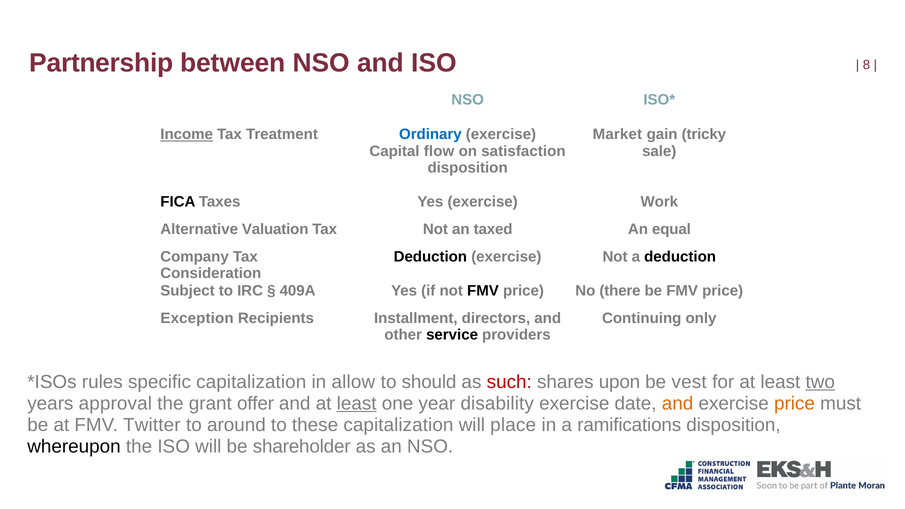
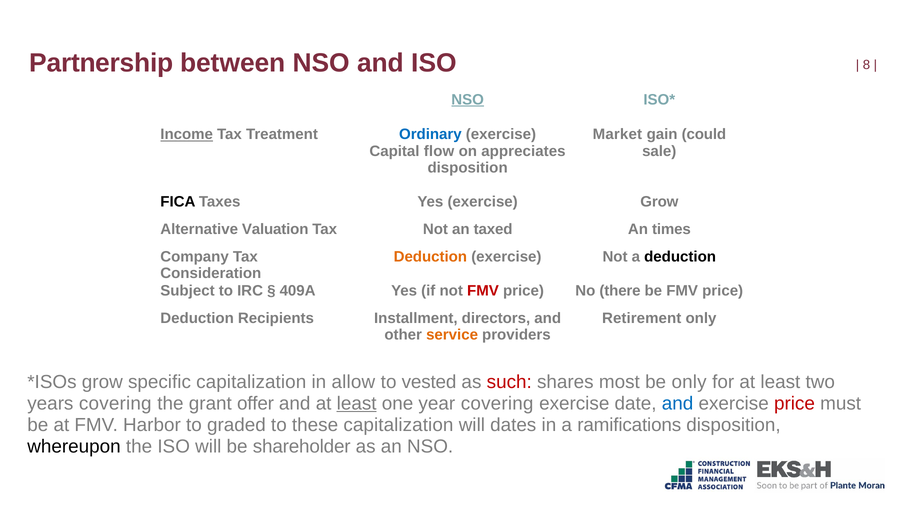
NSO at (468, 100) underline: none -> present
tricky: tricky -> could
satisfaction: satisfaction -> appreciates
exercise Work: Work -> Grow
equal: equal -> times
Deduction at (430, 257) colour: black -> orange
FMV at (483, 291) colour: black -> red
Exception at (197, 318): Exception -> Deduction
Continuing: Continuing -> Retirement
service colour: black -> orange
rules at (102, 382): rules -> grow
should: should -> vested
upon: upon -> most
be vest: vest -> only
two underline: present -> none
years approval: approval -> covering
year disability: disability -> covering
and at (678, 404) colour: orange -> blue
price at (794, 404) colour: orange -> red
Twitter: Twitter -> Harbor
around: around -> graded
place: place -> dates
